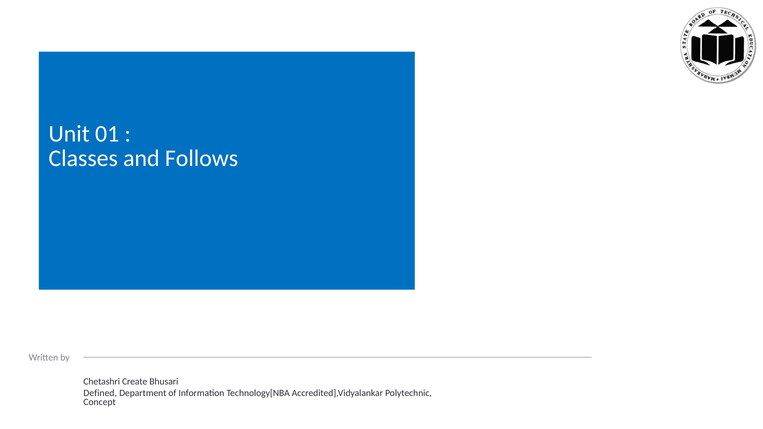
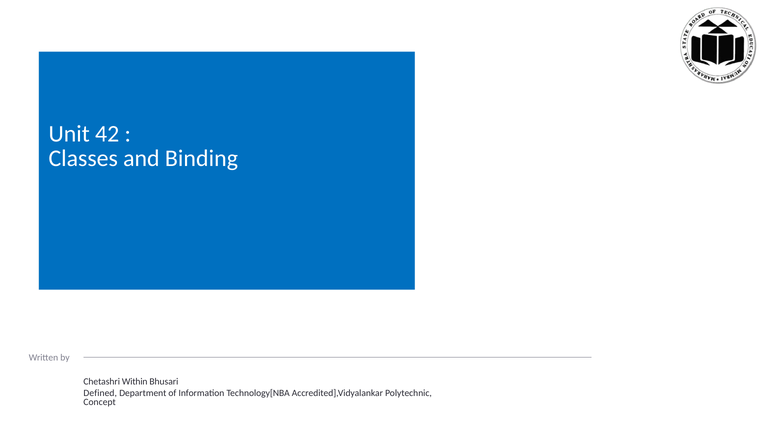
01: 01 -> 42
Follows: Follows -> Binding
Create: Create -> Within
